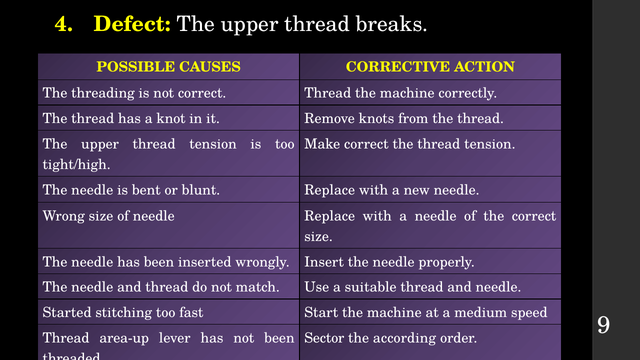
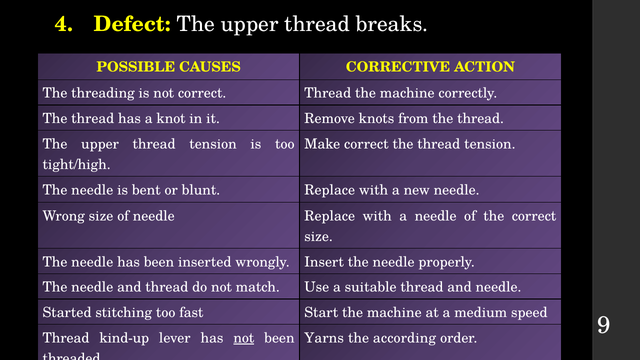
area-up: area-up -> kind-up
not at (244, 338) underline: none -> present
Sector: Sector -> Yarns
